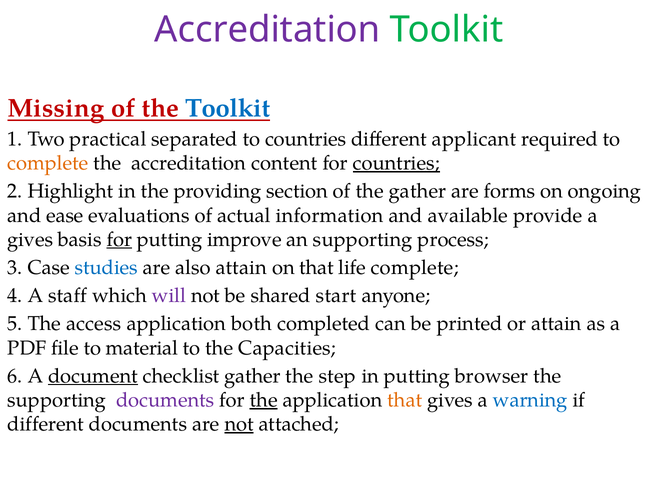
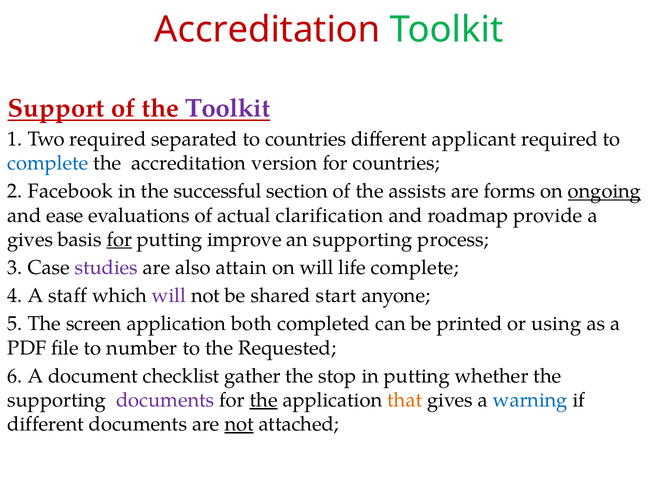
Accreditation at (268, 30) colour: purple -> red
Missing: Missing -> Support
Toolkit at (228, 108) colour: blue -> purple
Two practical: practical -> required
complete at (48, 163) colour: orange -> blue
content: content -> version
countries at (396, 163) underline: present -> none
Highlight: Highlight -> Facebook
providing: providing -> successful
the gather: gather -> assists
ongoing underline: none -> present
information: information -> clarification
available: available -> roadmap
studies colour: blue -> purple
on that: that -> will
access: access -> screen
or attain: attain -> using
material: material -> number
Capacities: Capacities -> Requested
document underline: present -> none
step: step -> stop
browser: browser -> whether
